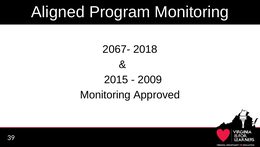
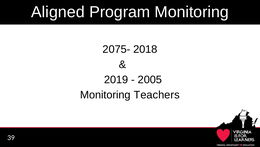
2067-: 2067- -> 2075-
2015: 2015 -> 2019
2009: 2009 -> 2005
Approved: Approved -> Teachers
